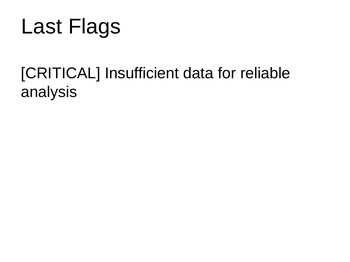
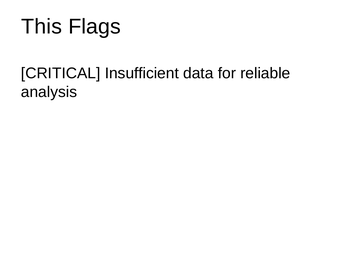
Last: Last -> This
